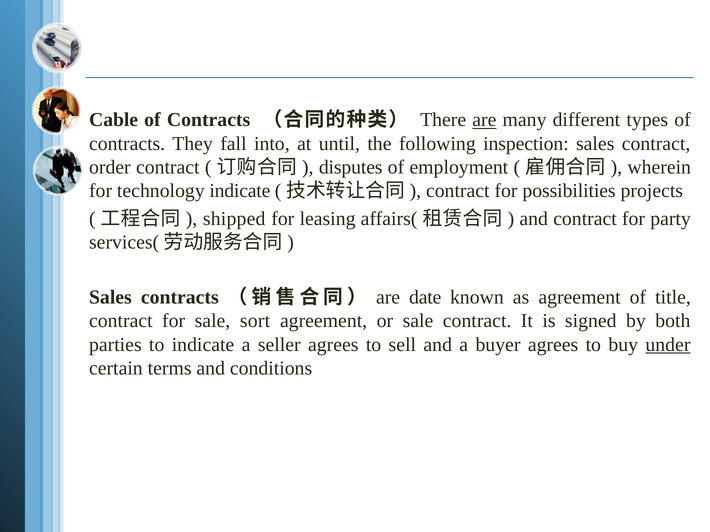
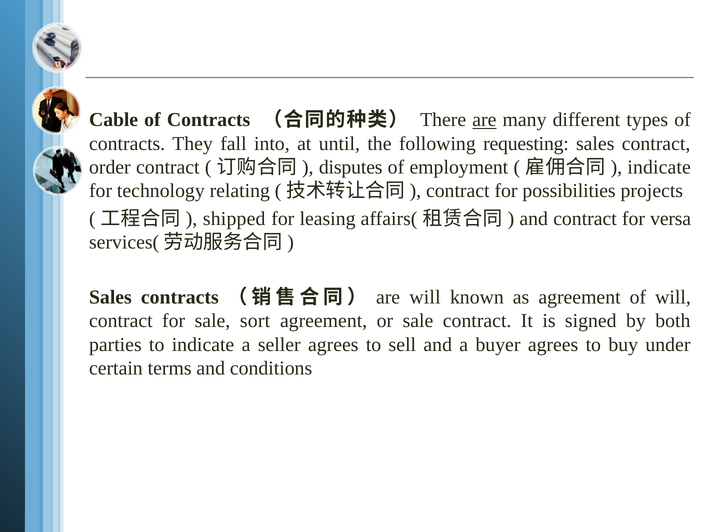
inspection: inspection -> requesting
wherein at (659, 167): wherein -> indicate
technology indicate: indicate -> relating
party: party -> versa
are date: date -> will
of title: title -> will
under underline: present -> none
